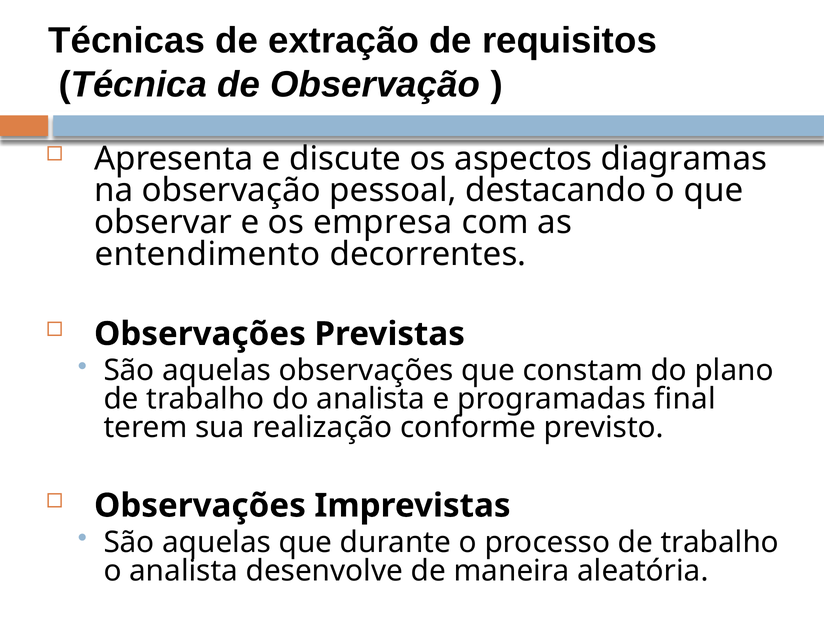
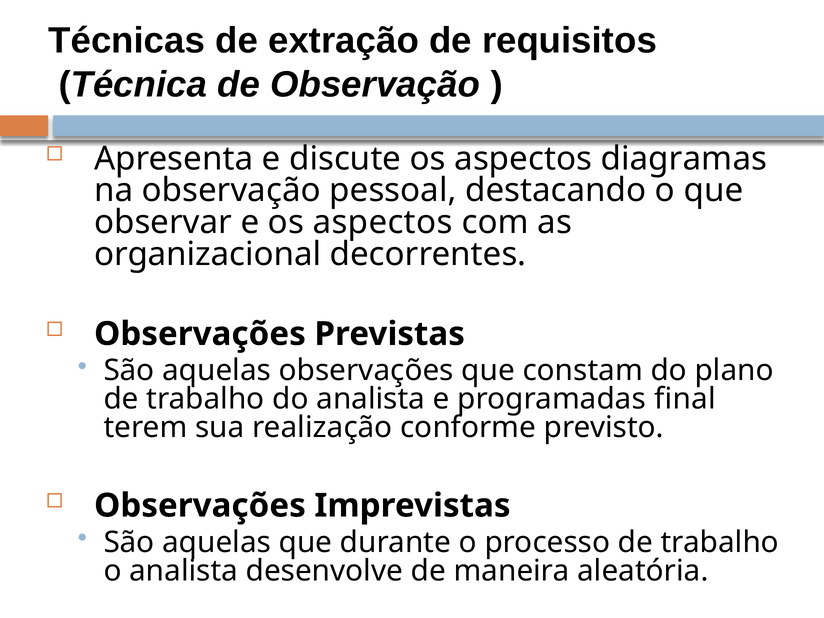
e os empresa: empresa -> aspectos
entendimento: entendimento -> organizacional
